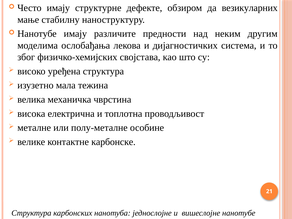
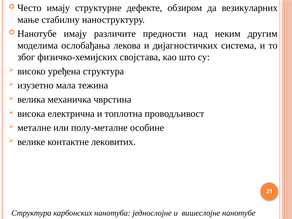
карбонске: карбонске -> лековитих
